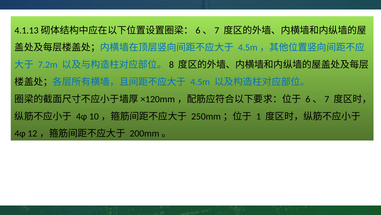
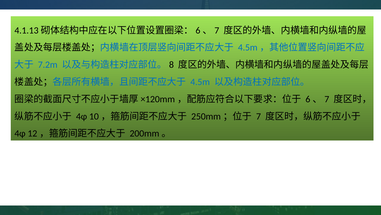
1: 1 -> 7
